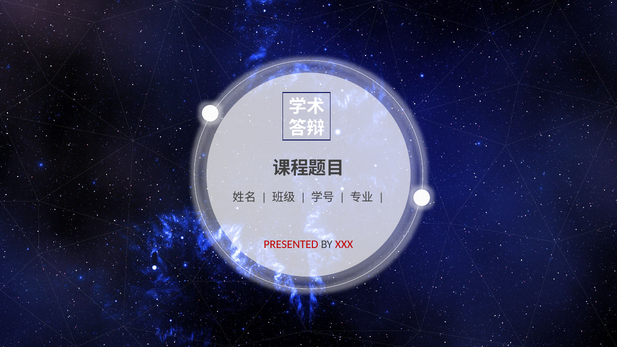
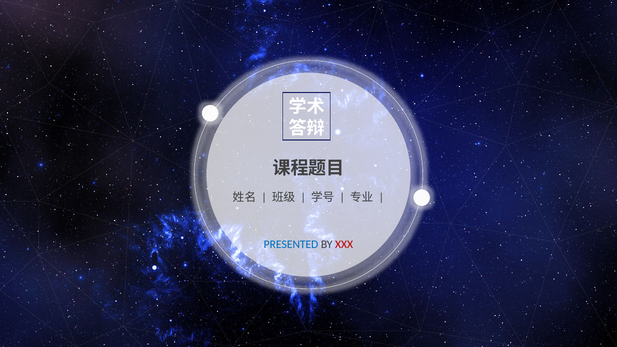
PRESENTED colour: red -> blue
